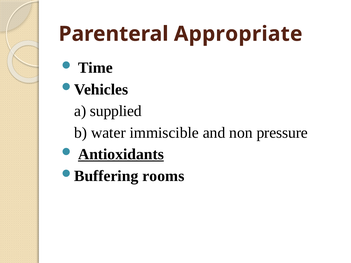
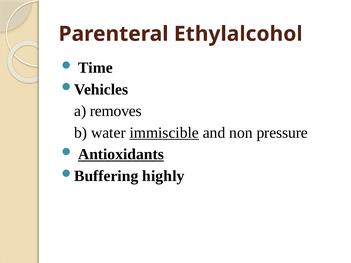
Appropriate: Appropriate -> Ethylalcohol
supplied: supplied -> removes
immiscible underline: none -> present
rooms: rooms -> highly
